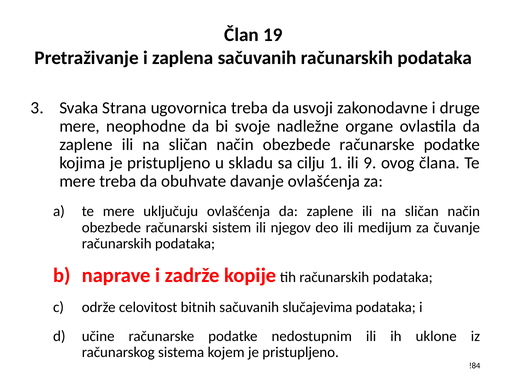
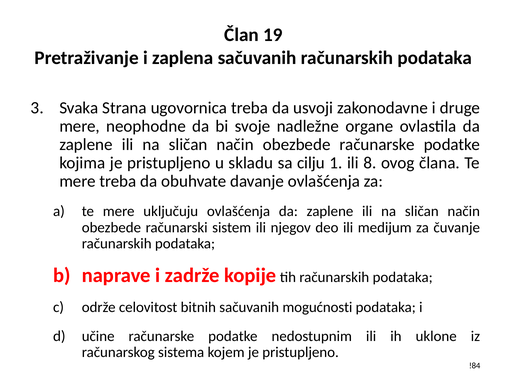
9: 9 -> 8
slučajevima: slučajevima -> mogućnosti
